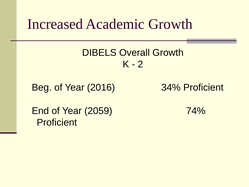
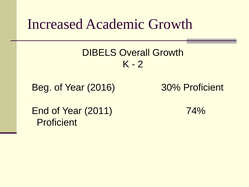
34%: 34% -> 30%
2059: 2059 -> 2011
